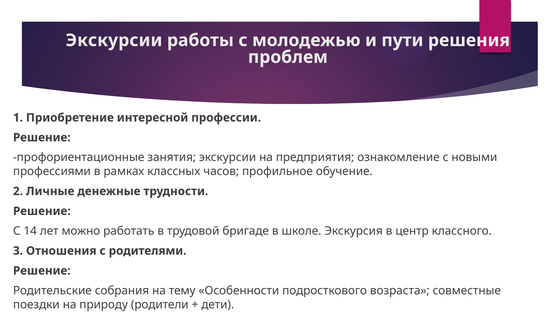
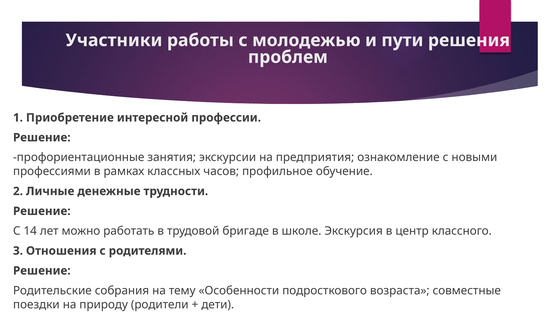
Экскурсии at (114, 40): Экскурсии -> Участники
